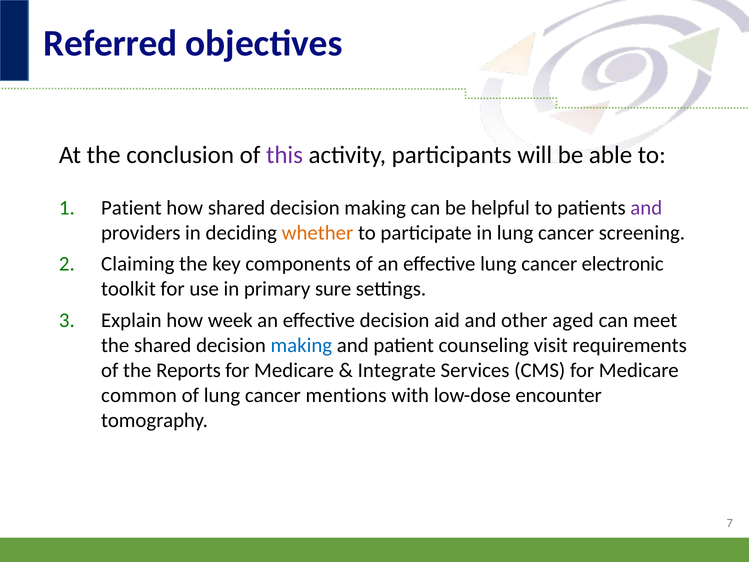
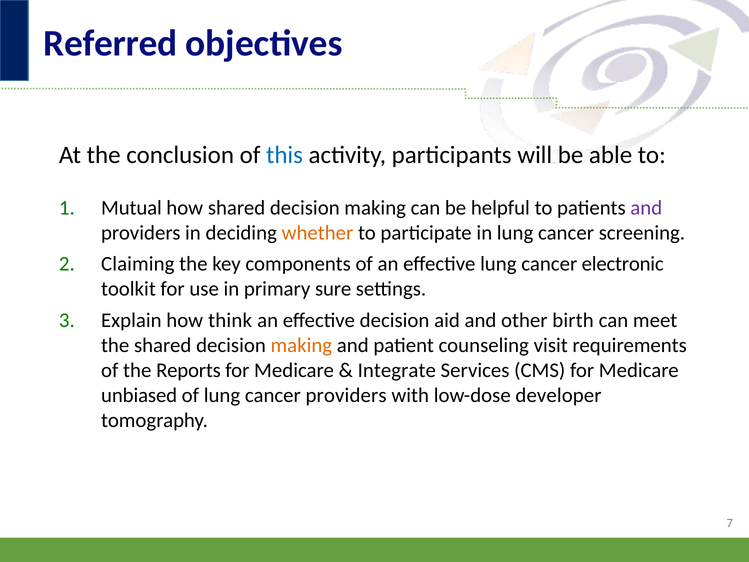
this colour: purple -> blue
Patient at (131, 208): Patient -> Mutual
week: week -> think
aged: aged -> birth
making at (301, 345) colour: blue -> orange
common: common -> unbiased
cancer mentions: mentions -> providers
encounter: encounter -> developer
